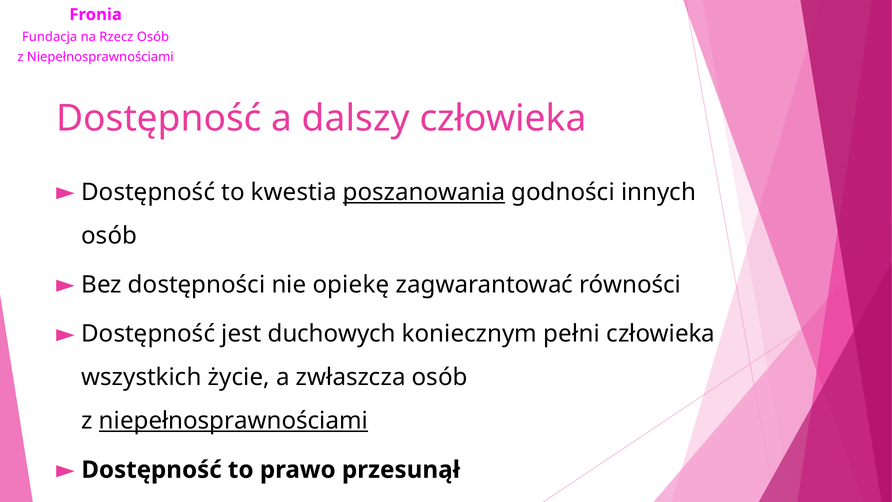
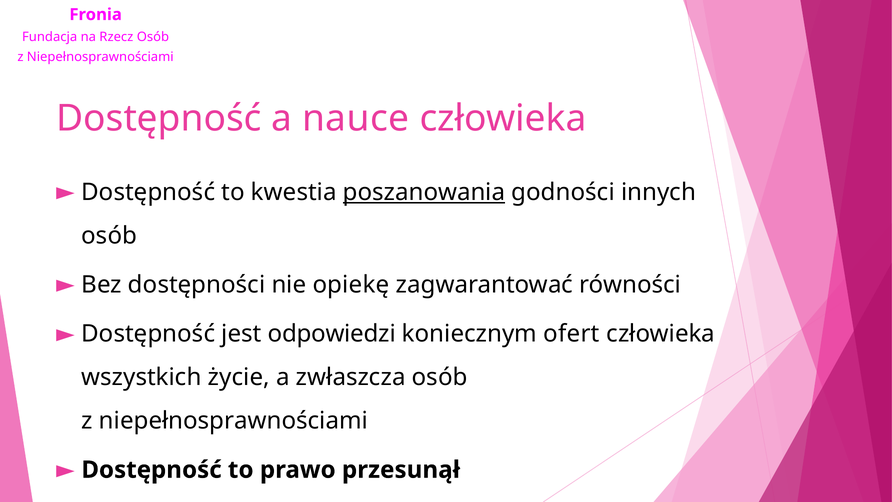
dalszy: dalszy -> nauce
duchowych: duchowych -> odpowiedzi
pełni: pełni -> ofert
niepełnosprawnościami at (233, 421) underline: present -> none
